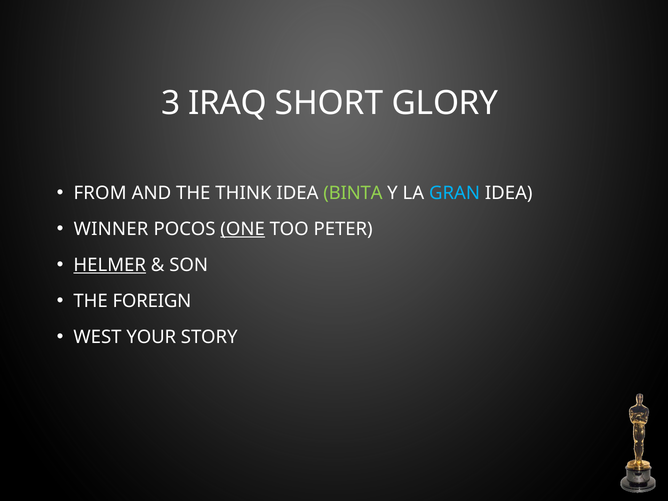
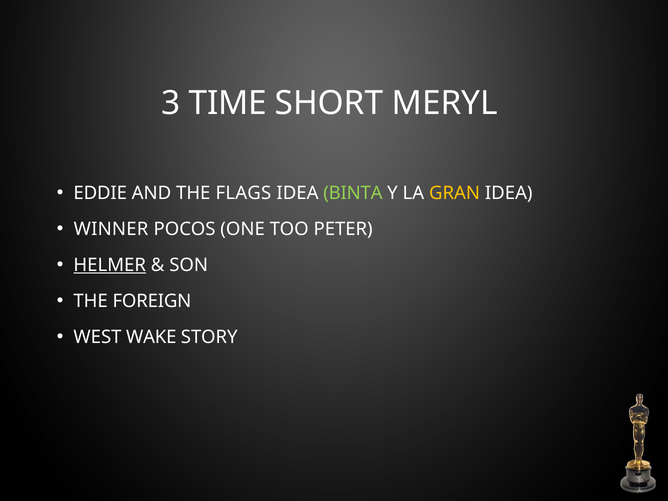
IRAQ: IRAQ -> TIME
GLORY: GLORY -> MERYL
FROM: FROM -> EDDIE
THINK: THINK -> FLAGS
GRAN colour: light blue -> yellow
ONE underline: present -> none
YOUR: YOUR -> WAKE
